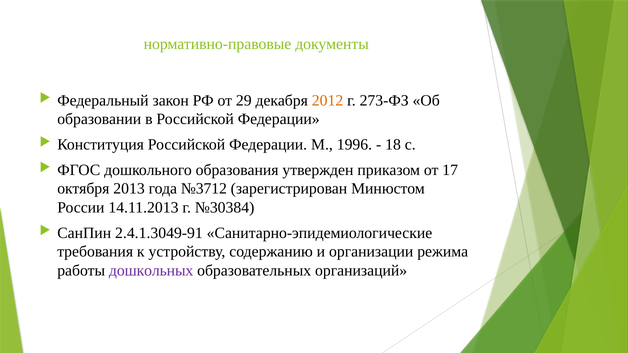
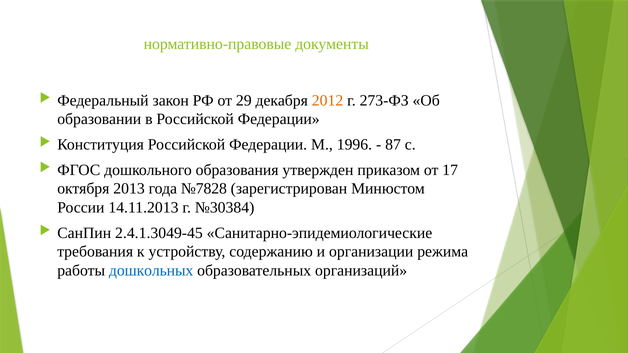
18: 18 -> 87
№3712: №3712 -> №7828
2.4.1.3049-91: 2.4.1.3049-91 -> 2.4.1.3049-45
дошкольных colour: purple -> blue
